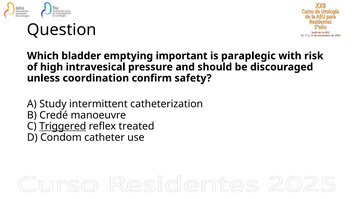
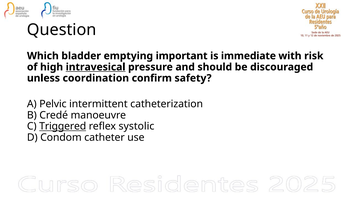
paraplegic: paraplegic -> immediate
intravesical underline: none -> present
Study: Study -> Pelvic
treated: treated -> systolic
